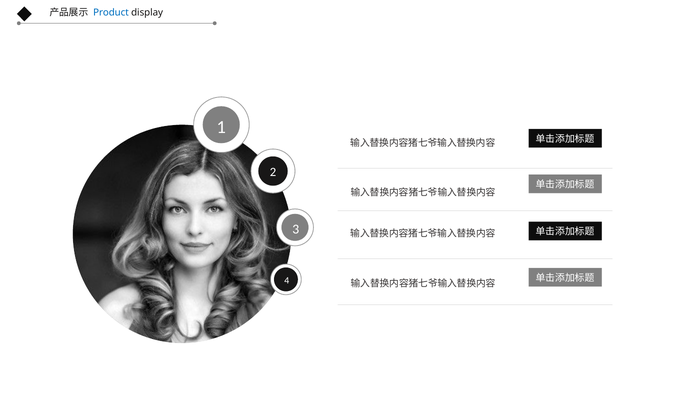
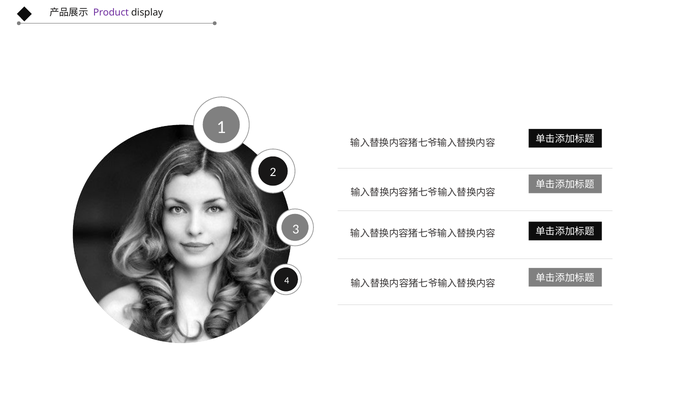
Product colour: blue -> purple
